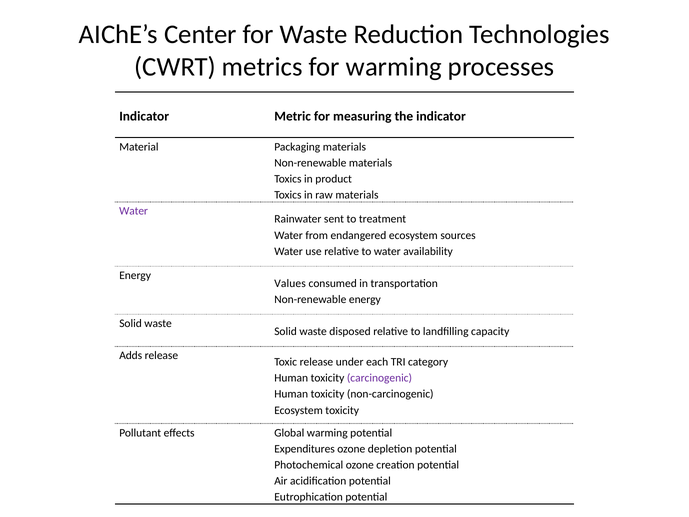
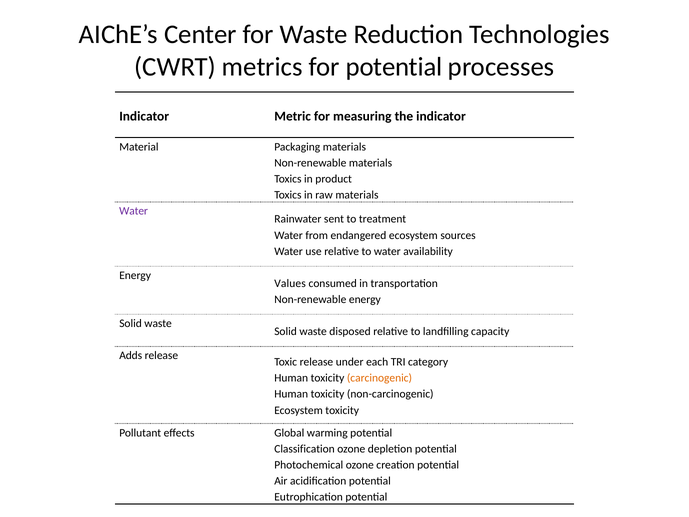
for warming: warming -> potential
carcinogenic colour: purple -> orange
Expenditures: Expenditures -> Classification
